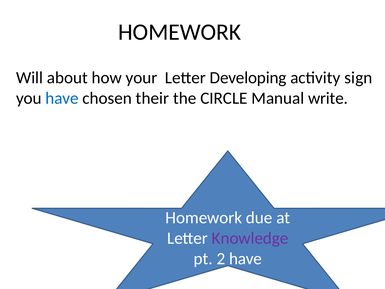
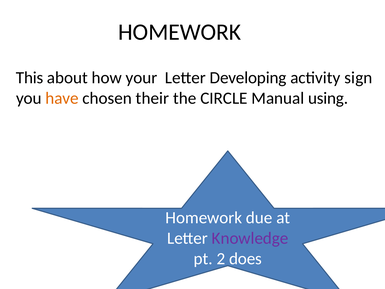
Will: Will -> This
have at (62, 98) colour: blue -> orange
write: write -> using
2 have: have -> does
